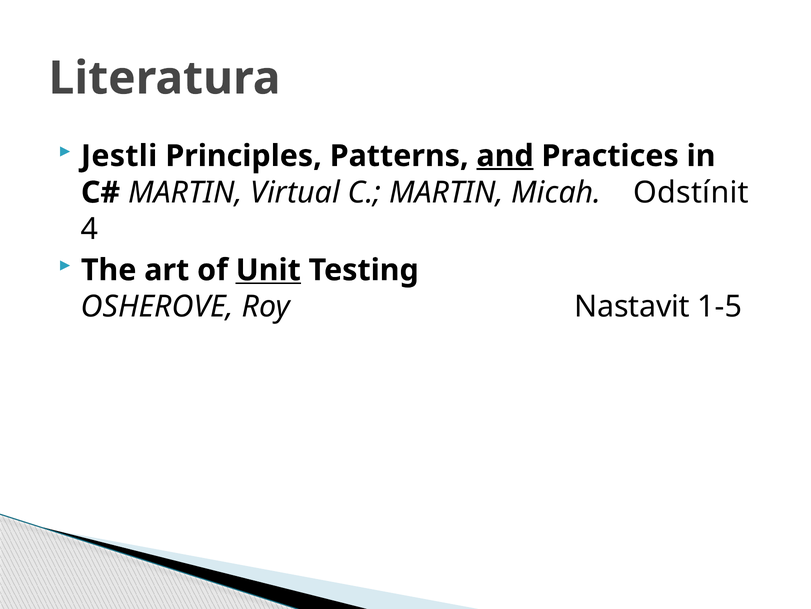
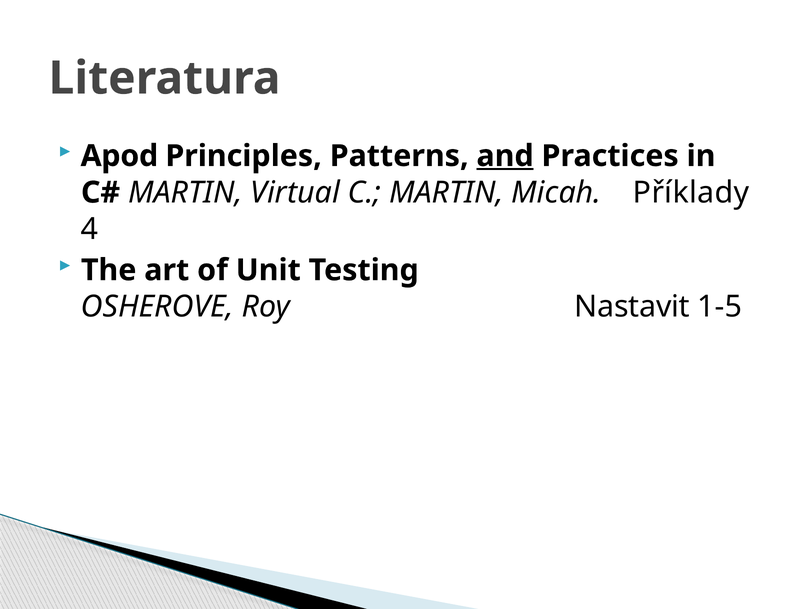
Jestli: Jestli -> Apod
Odstínit: Odstínit -> Příklady
Unit underline: present -> none
